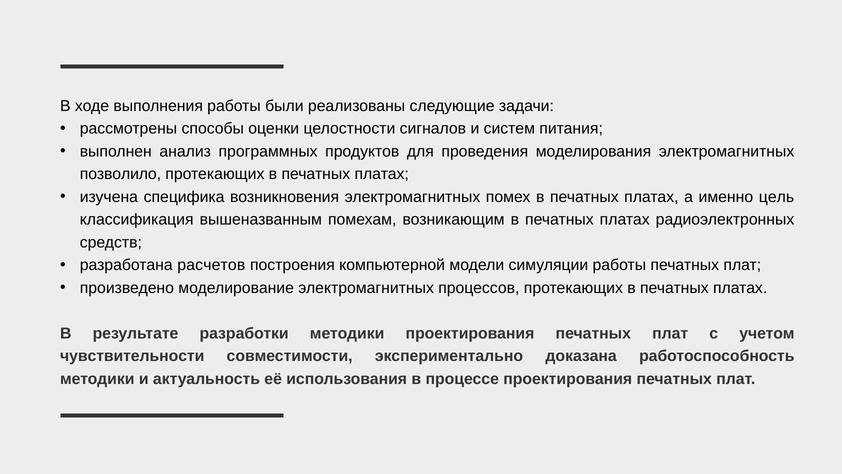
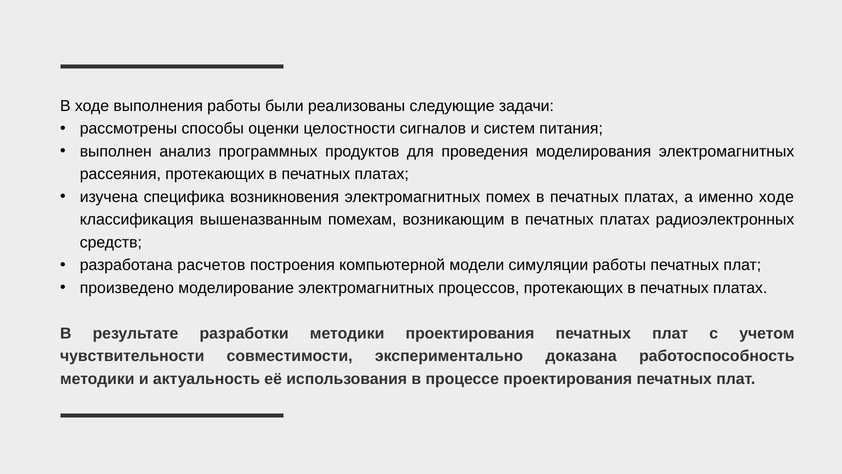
позволило: позволило -> рассеяния
именно цель: цель -> ходе
